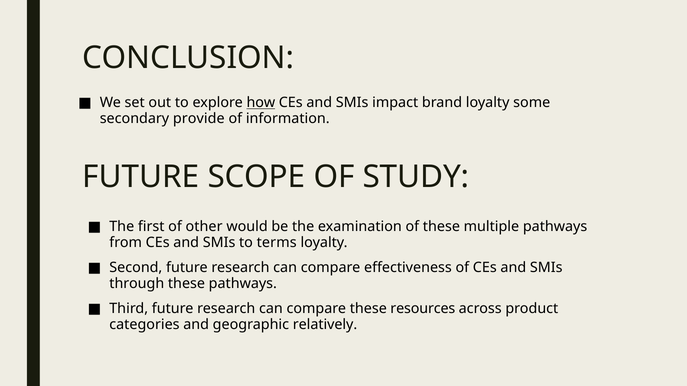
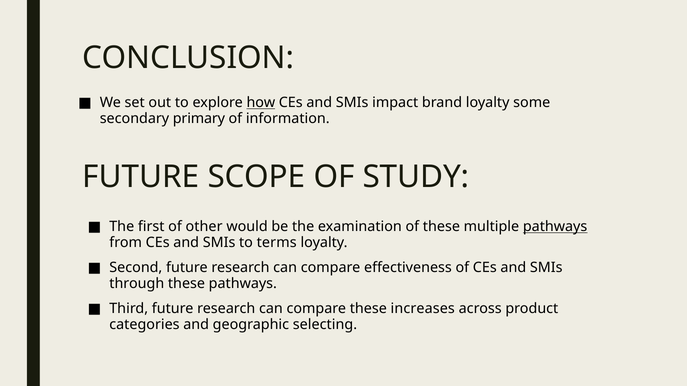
provide: provide -> primary
pathways at (555, 227) underline: none -> present
resources: resources -> increases
relatively: relatively -> selecting
